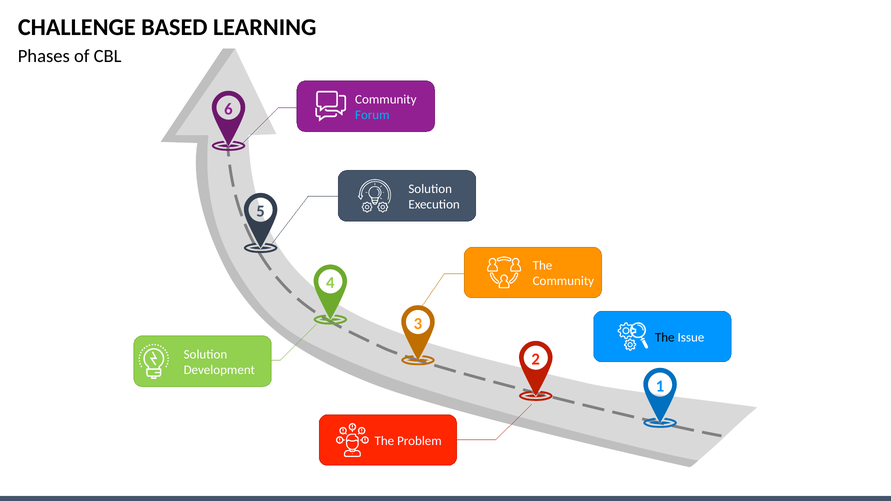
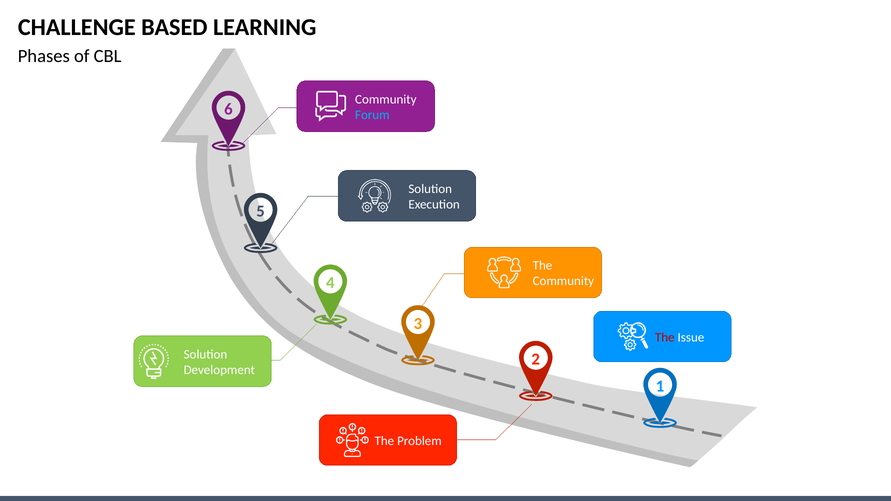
The at (665, 338) colour: black -> red
